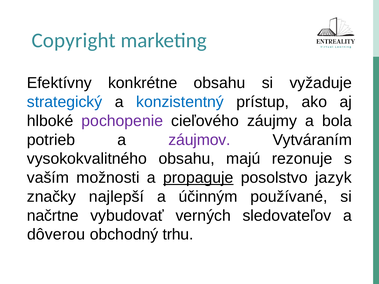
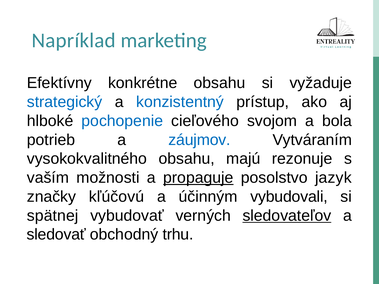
Copyright: Copyright -> Napríklad
pochopenie colour: purple -> blue
záujmy: záujmy -> svojom
záujmov colour: purple -> blue
najlepší: najlepší -> kľúčovú
používané: používané -> vybudovali
načrtne: načrtne -> spätnej
sledovateľov underline: none -> present
dôverou: dôverou -> sledovať
